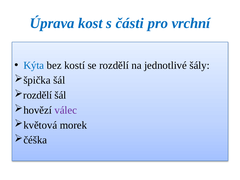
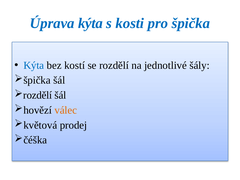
Úprava kost: kost -> kýta
části: části -> kosti
pro vrchní: vrchní -> špička
válec colour: purple -> orange
morek: morek -> prodej
